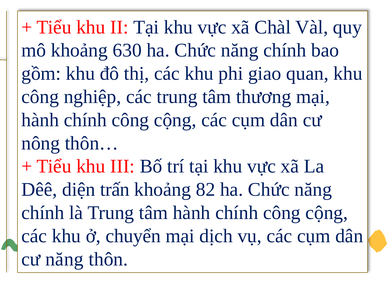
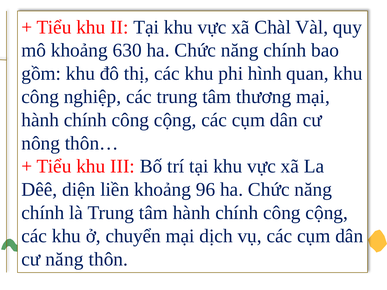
giao: giao -> hình
trấn: trấn -> liền
82: 82 -> 96
